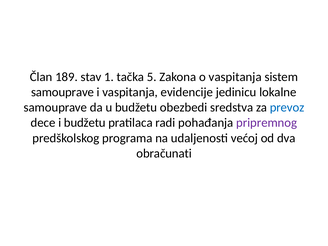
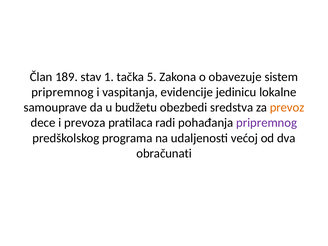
o vaspitanja: vaspitanja -> obavezuje
samouprave at (63, 92): samouprave -> pripremnog
prevoz colour: blue -> orange
i budžetu: budžetu -> prevoza
